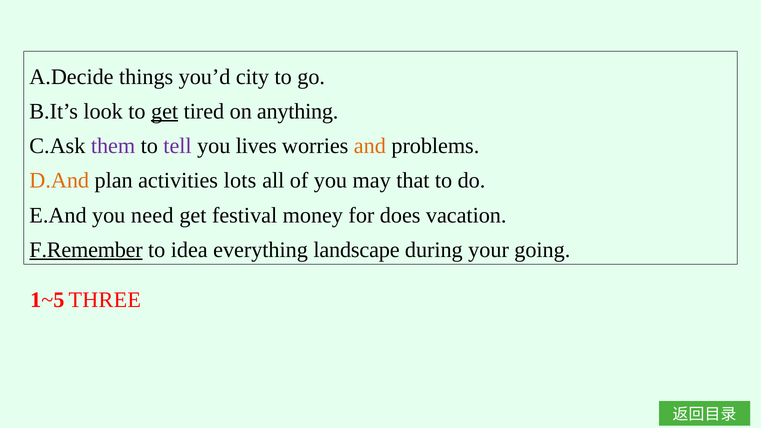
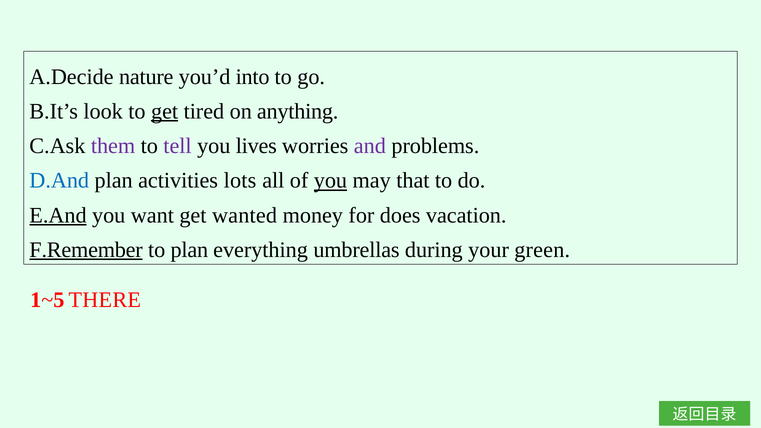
things: things -> nature
city: city -> into
and colour: orange -> purple
D.And colour: orange -> blue
you at (330, 181) underline: none -> present
E.And underline: none -> present
need: need -> want
festival: festival -> wanted
to idea: idea -> plan
landscape: landscape -> umbrellas
going: going -> green
THREE: THREE -> THERE
